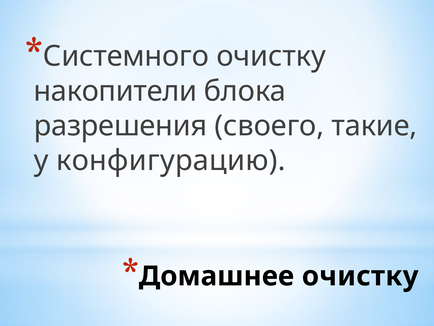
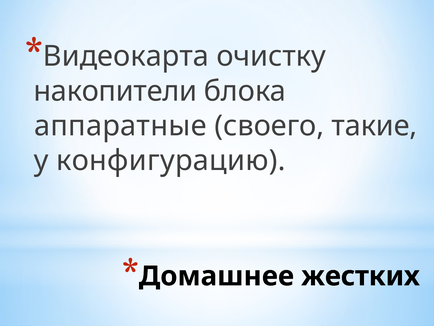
Системного: Системного -> Видеокарта
разрешения: разрешения -> аппаратные
Домашнее очистку: очистку -> жестких
